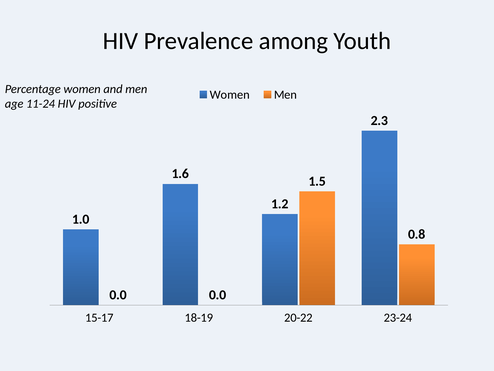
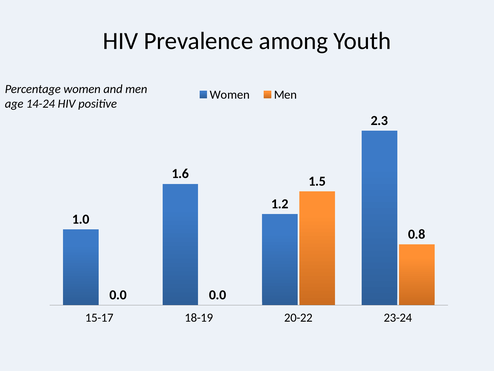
11-24: 11-24 -> 14-24
